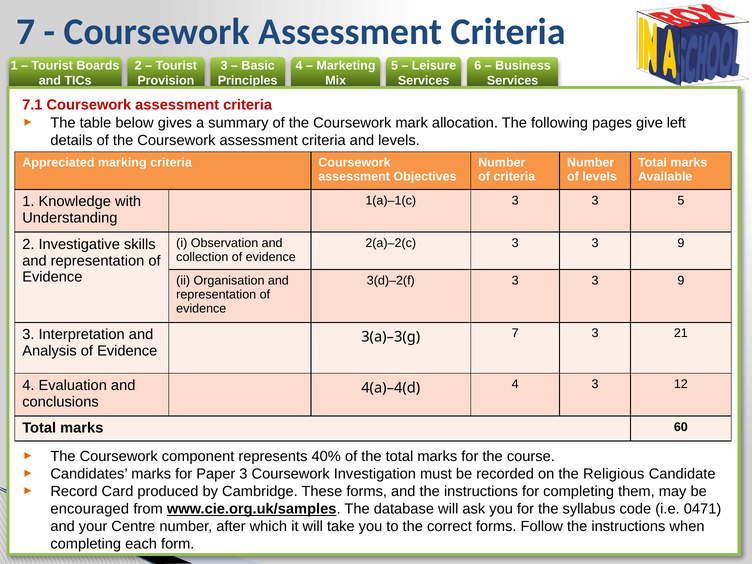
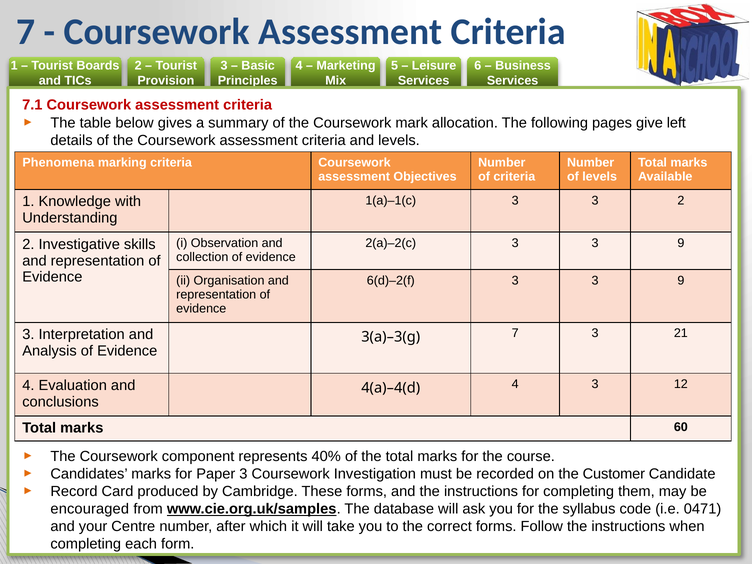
Appreciated: Appreciated -> Phenomena
3 5: 5 -> 2
3(d)–2(f: 3(d)–2(f -> 6(d)–2(f
Religious: Religious -> Customer
